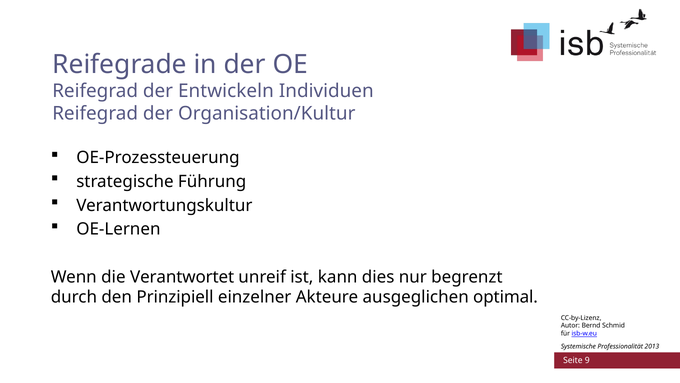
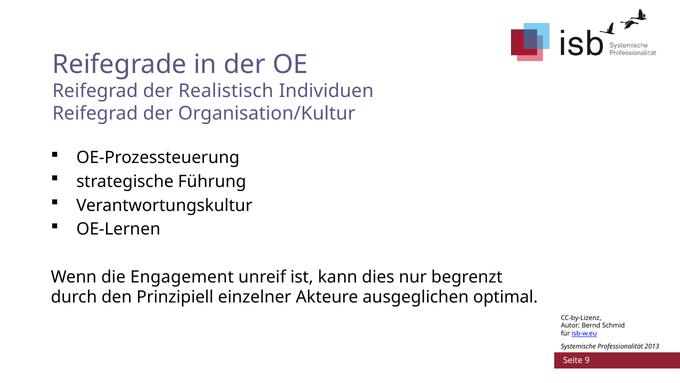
Entwickeln: Entwickeln -> Realistisch
Verantwortet: Verantwortet -> Engagement
